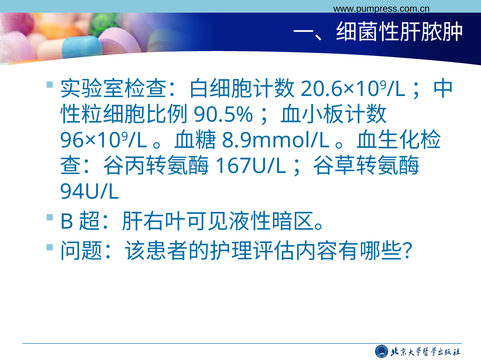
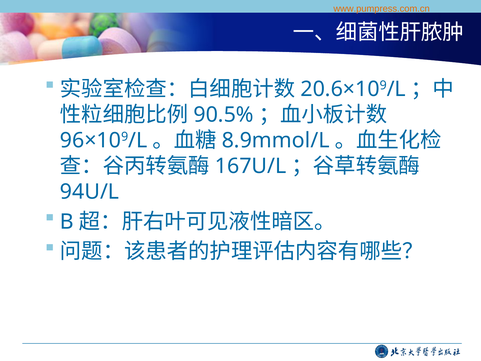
www.pumpress.com.cn colour: black -> orange
